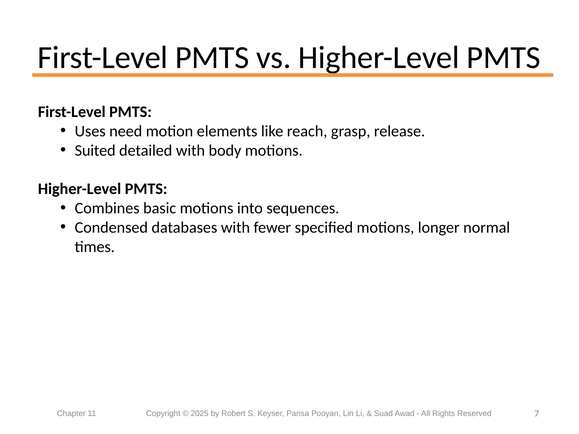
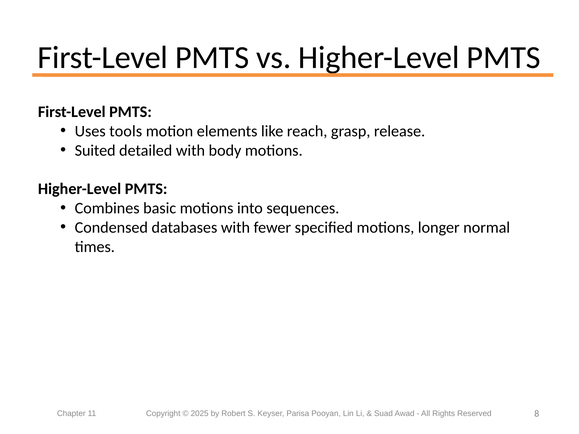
need: need -> tools
7: 7 -> 8
